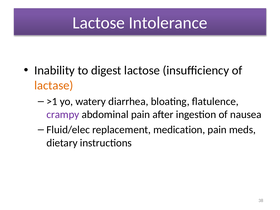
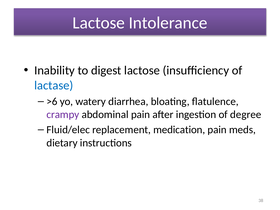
lactase colour: orange -> blue
>1: >1 -> >6
nausea: nausea -> degree
